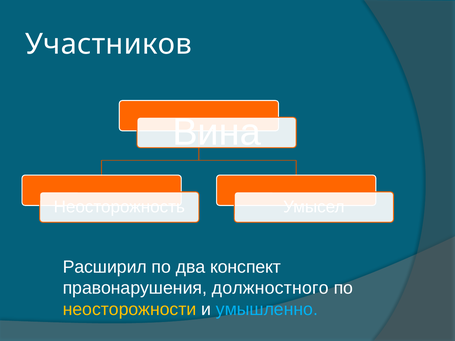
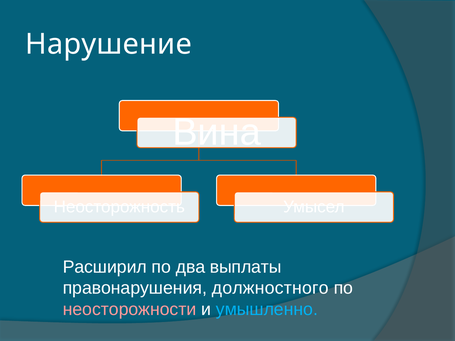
Участников: Участников -> Нарушение
конспект: конспект -> выплаты
неосторожности colour: yellow -> pink
